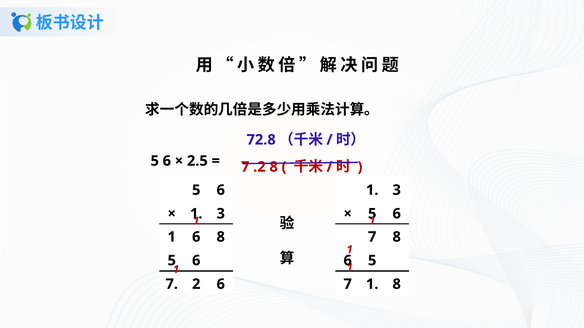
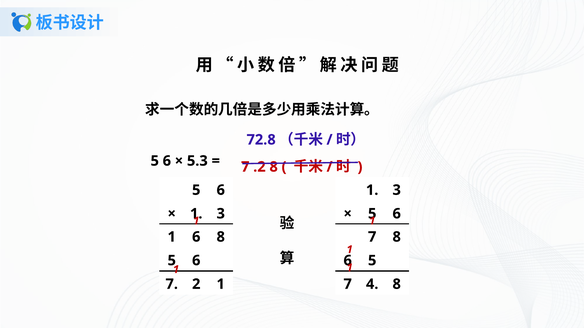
2.5: 2.5 -> 5.3
2 6: 6 -> 1
7 1: 1 -> 4
